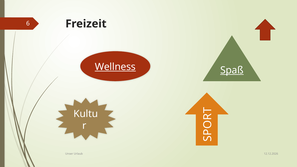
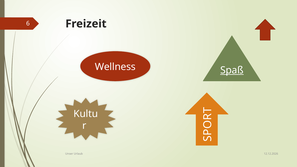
Wellness underline: present -> none
